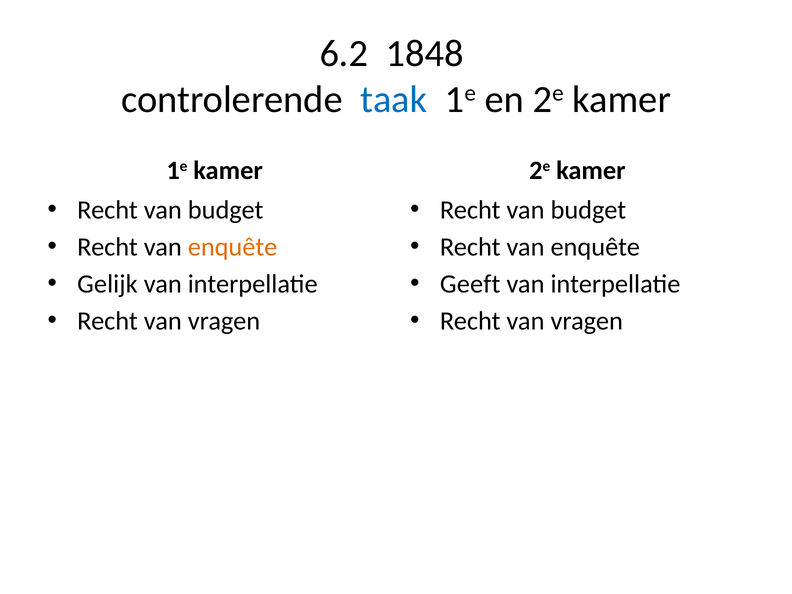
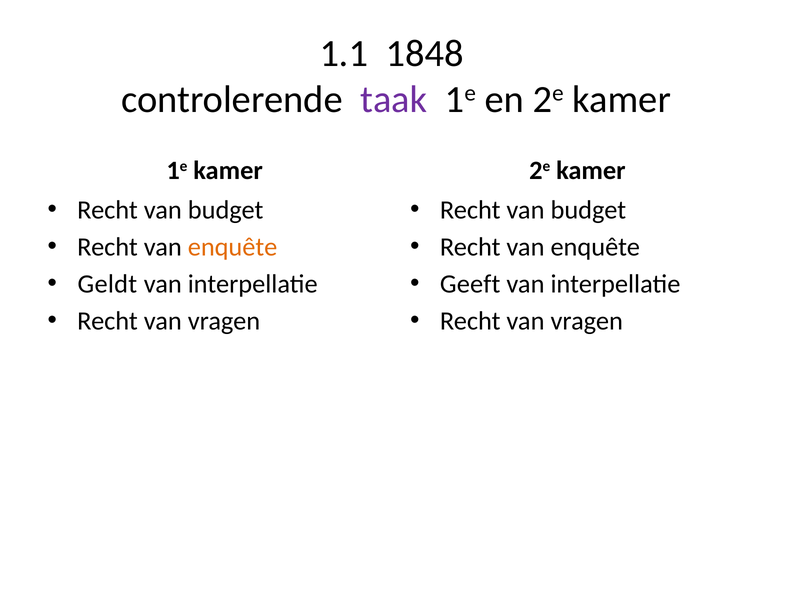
6.2: 6.2 -> 1.1
taak colour: blue -> purple
Gelijk: Gelijk -> Geldt
